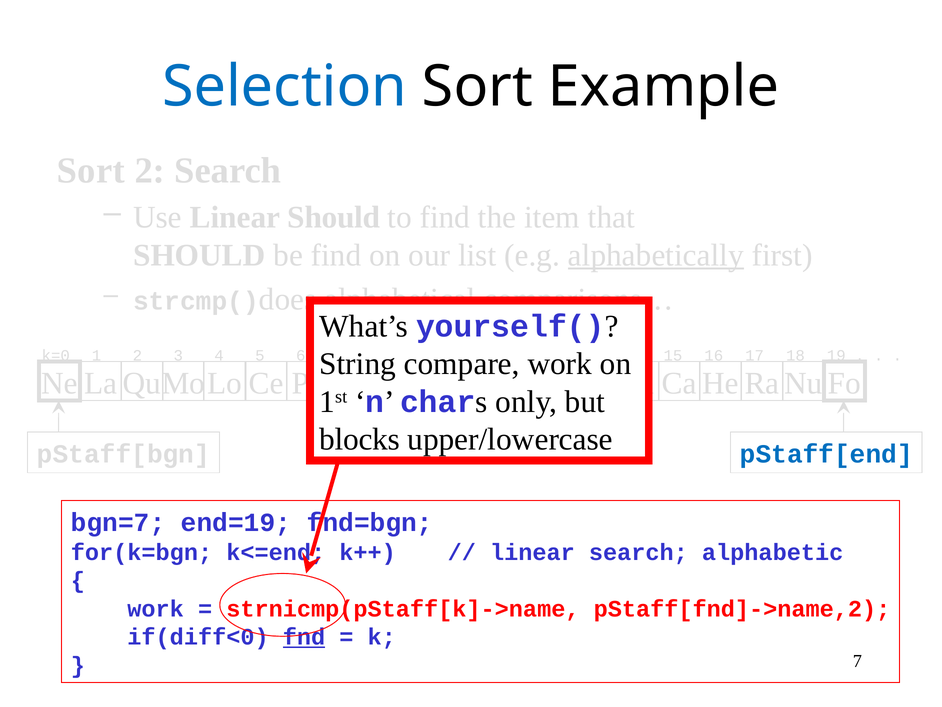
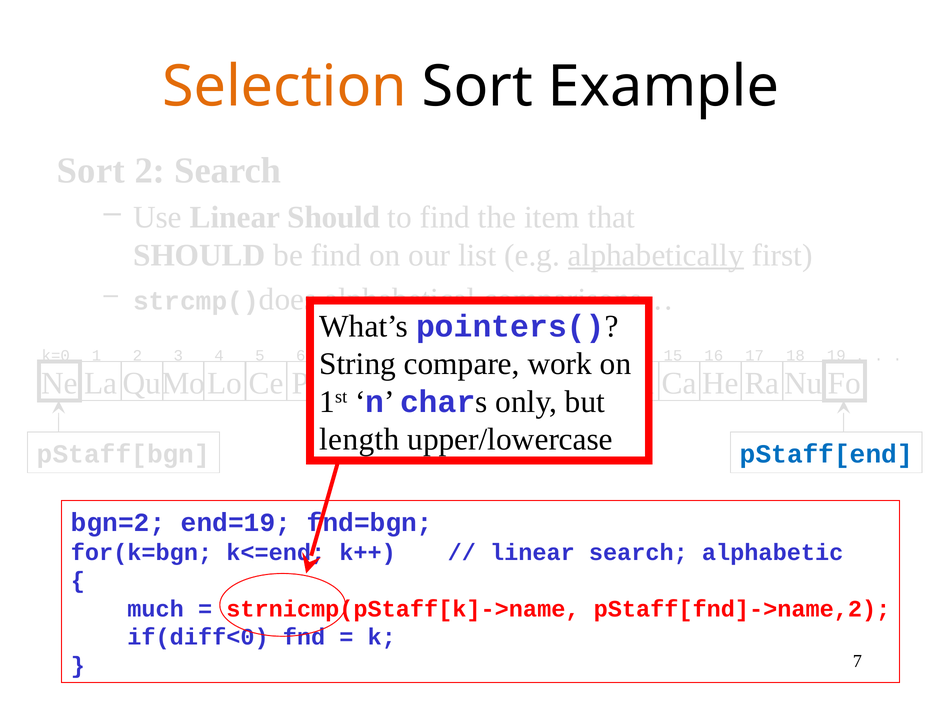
Selection colour: blue -> orange
yourself(: yourself( -> pointers(
blocks: blocks -> length
bgn=7: bgn=7 -> bgn=2
work at (156, 608): work -> much
fnd underline: present -> none
